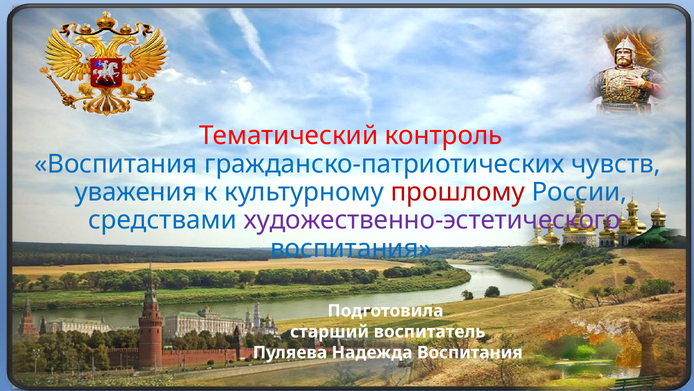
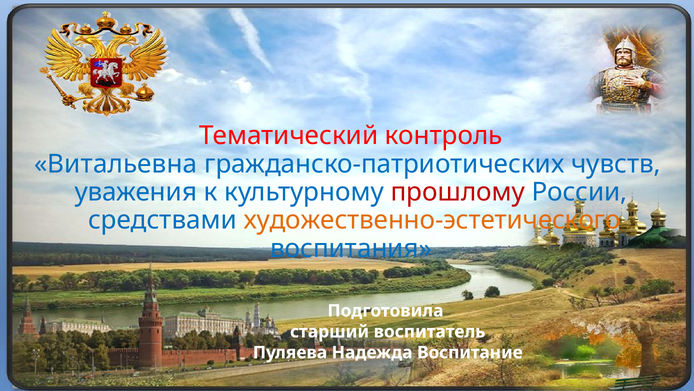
Воспитания at (116, 164): Воспитания -> Витальевна
художественно-эстетического colour: purple -> orange
Надежда Воспитания: Воспитания -> Воспитание
